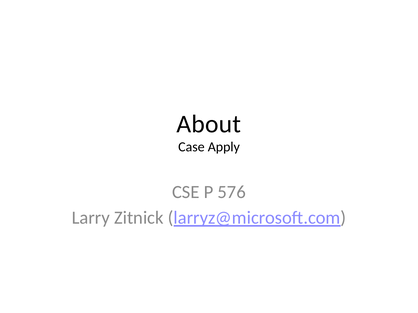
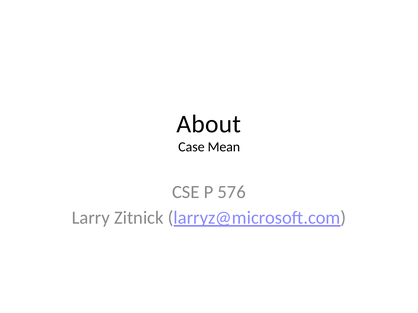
Apply: Apply -> Mean
